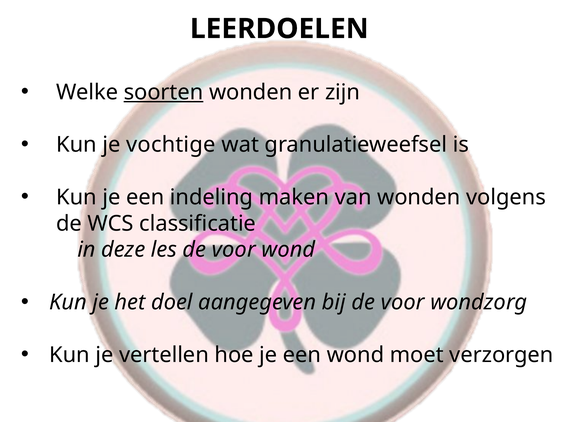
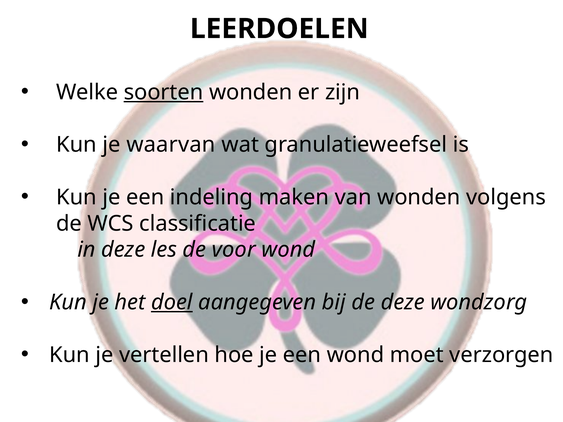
vochtige: vochtige -> waarvan
doel underline: none -> present
bij de voor: voor -> deze
